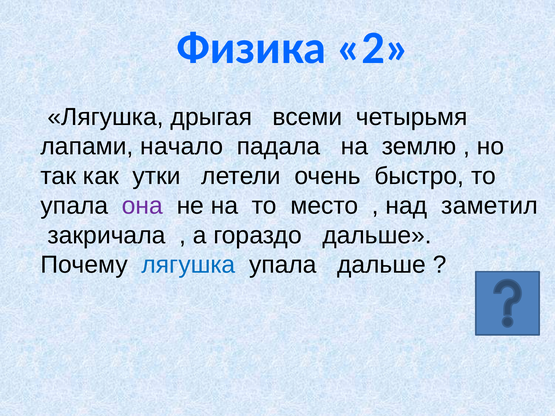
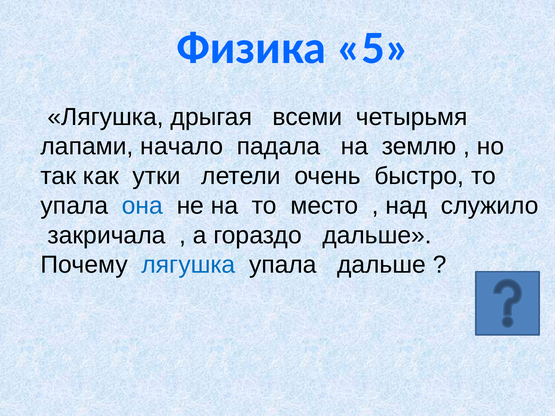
2: 2 -> 5
она colour: purple -> blue
заметил: заметил -> служило
